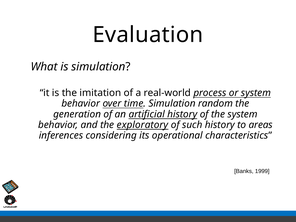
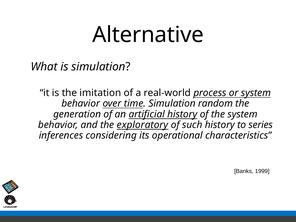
Evaluation: Evaluation -> Alternative
areas: areas -> series
